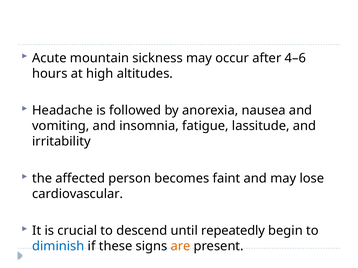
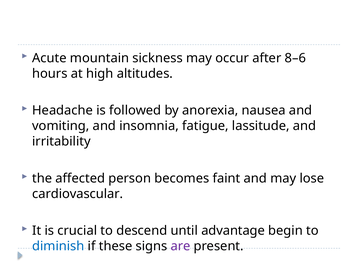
4–6: 4–6 -> 8–6
repeatedly: repeatedly -> advantage
are colour: orange -> purple
